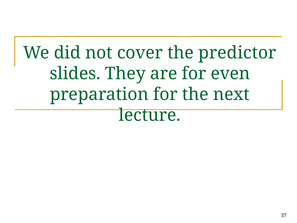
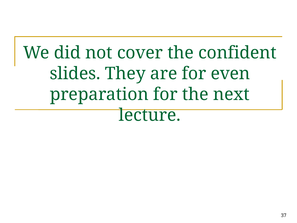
predictor: predictor -> confident
